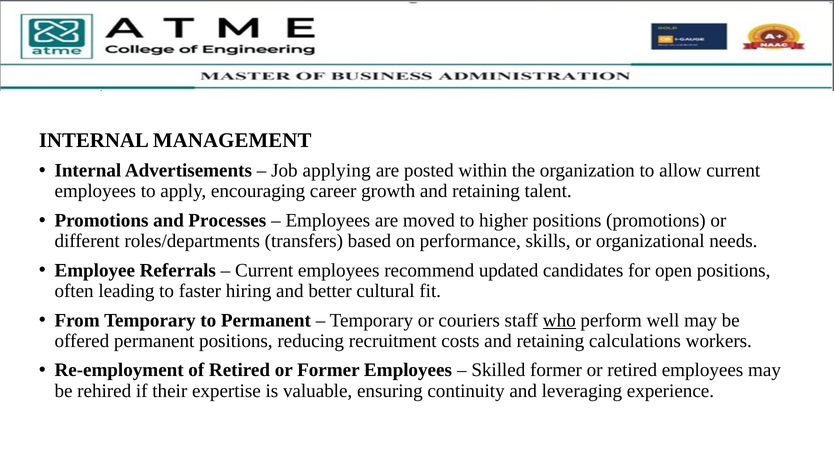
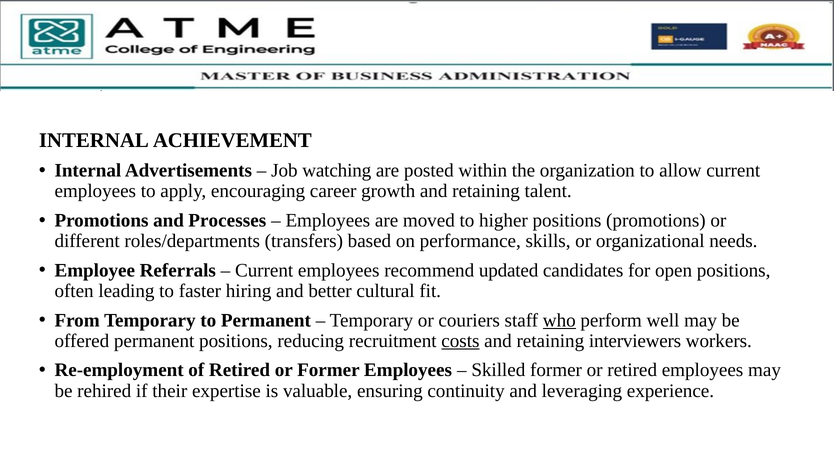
MANAGEMENT: MANAGEMENT -> ACHIEVEMENT
applying: applying -> watching
costs underline: none -> present
calculations: calculations -> interviewers
